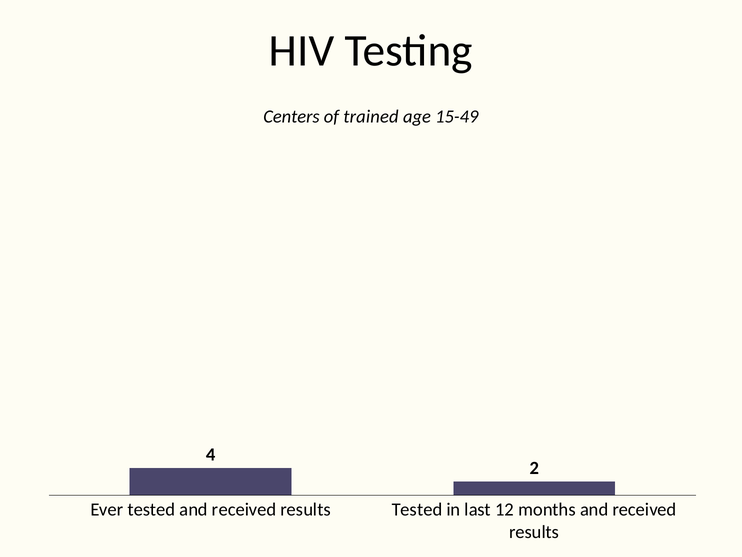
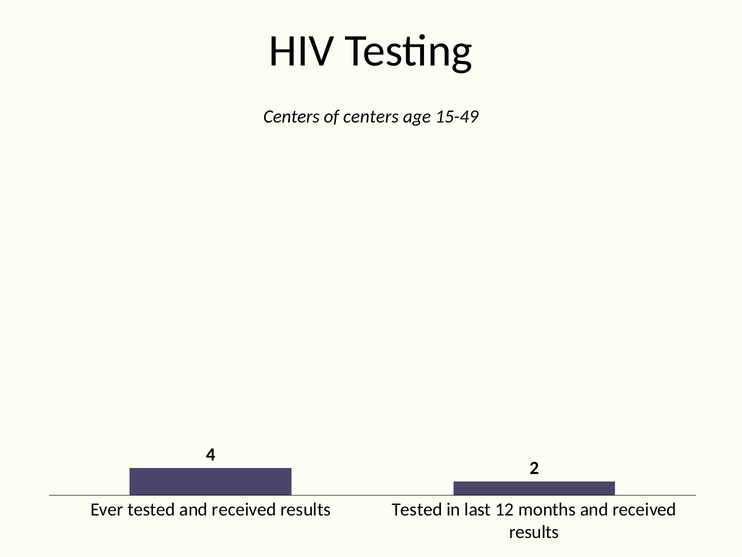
of trained: trained -> centers
